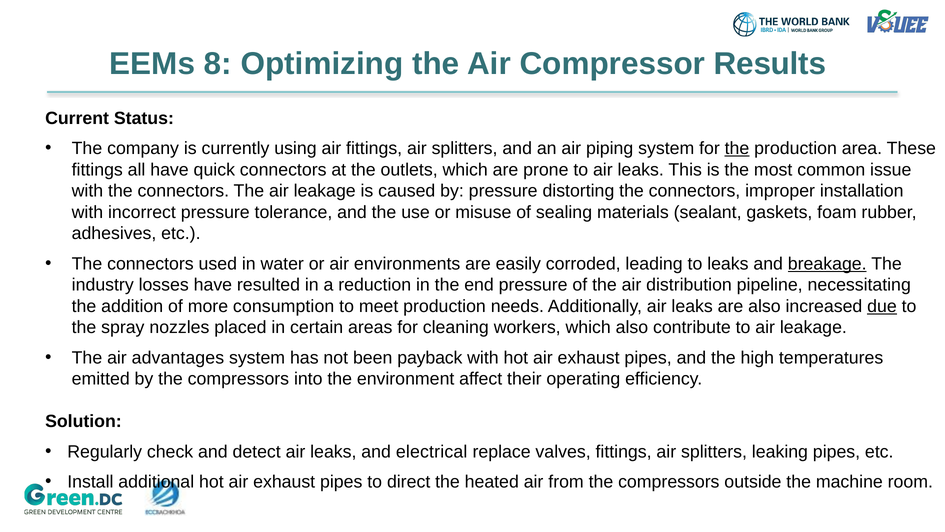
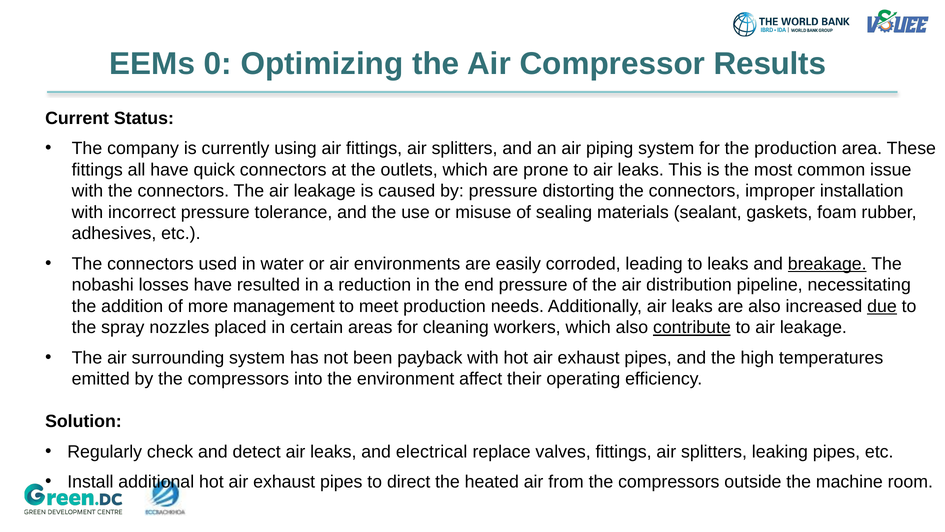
8: 8 -> 0
the at (737, 148) underline: present -> none
industry: industry -> nobashi
consumption: consumption -> management
contribute underline: none -> present
advantages: advantages -> surrounding
